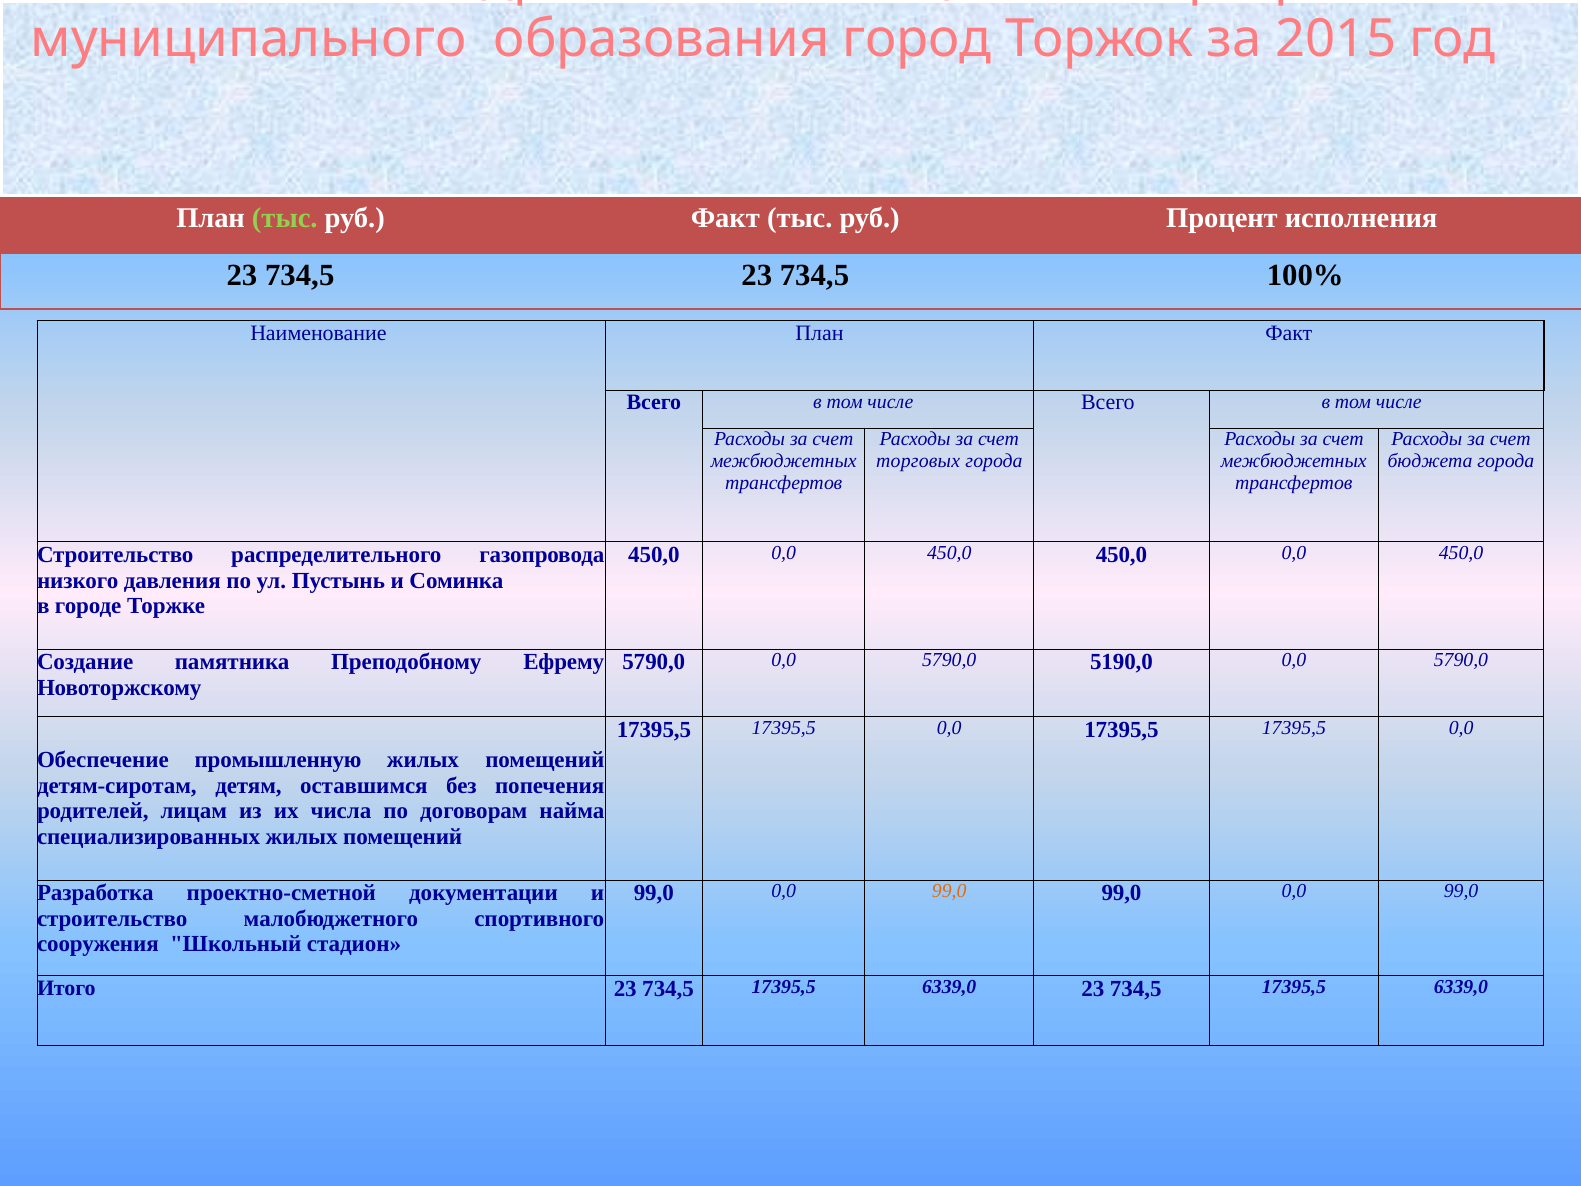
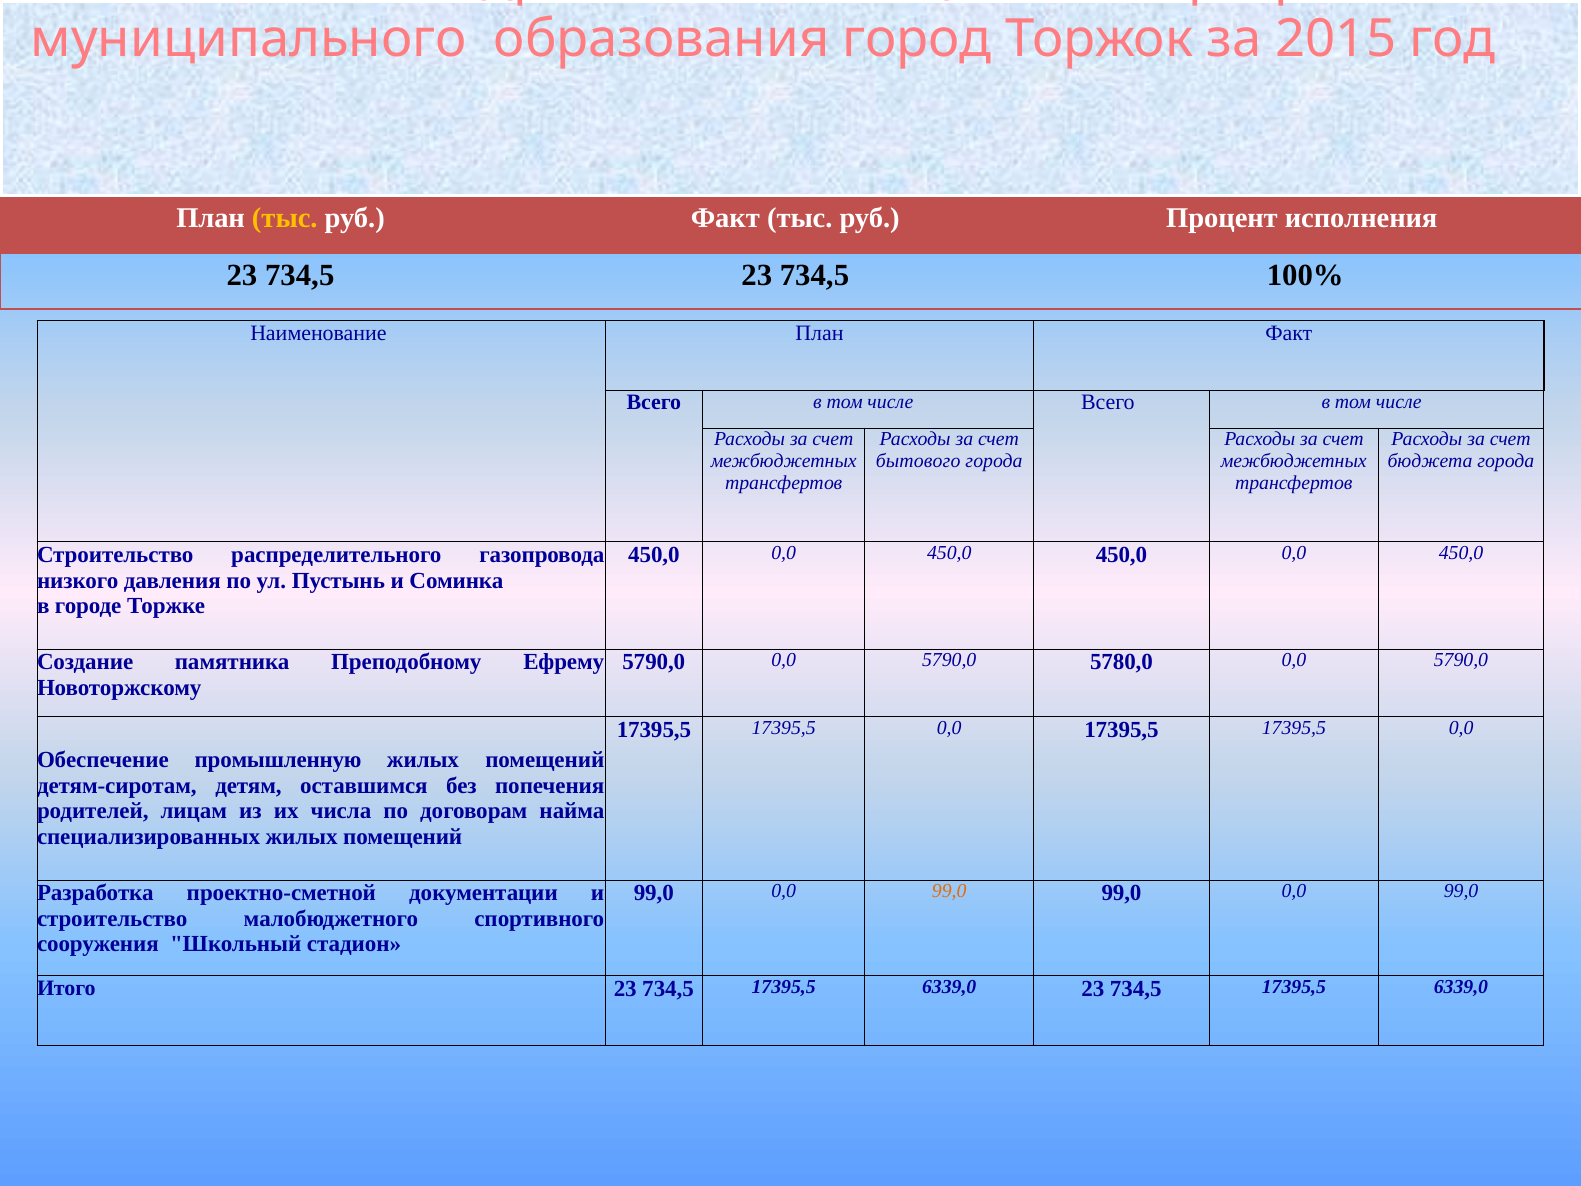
тыс at (285, 218) colour: light green -> yellow
торговых: торговых -> бытового
5190,0: 5190,0 -> 5780,0
